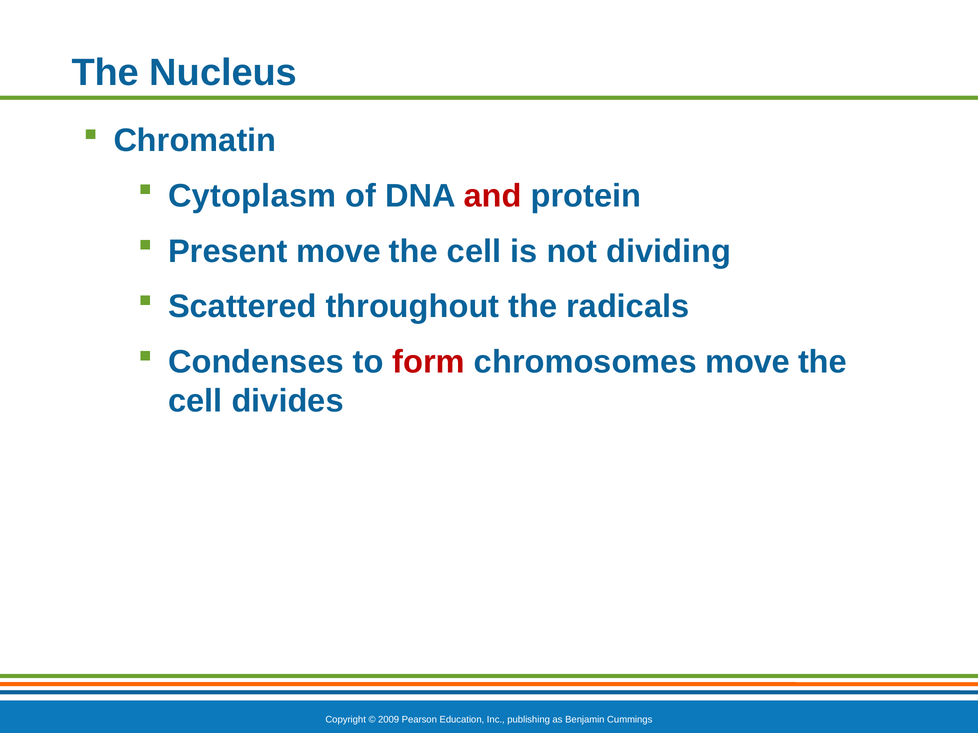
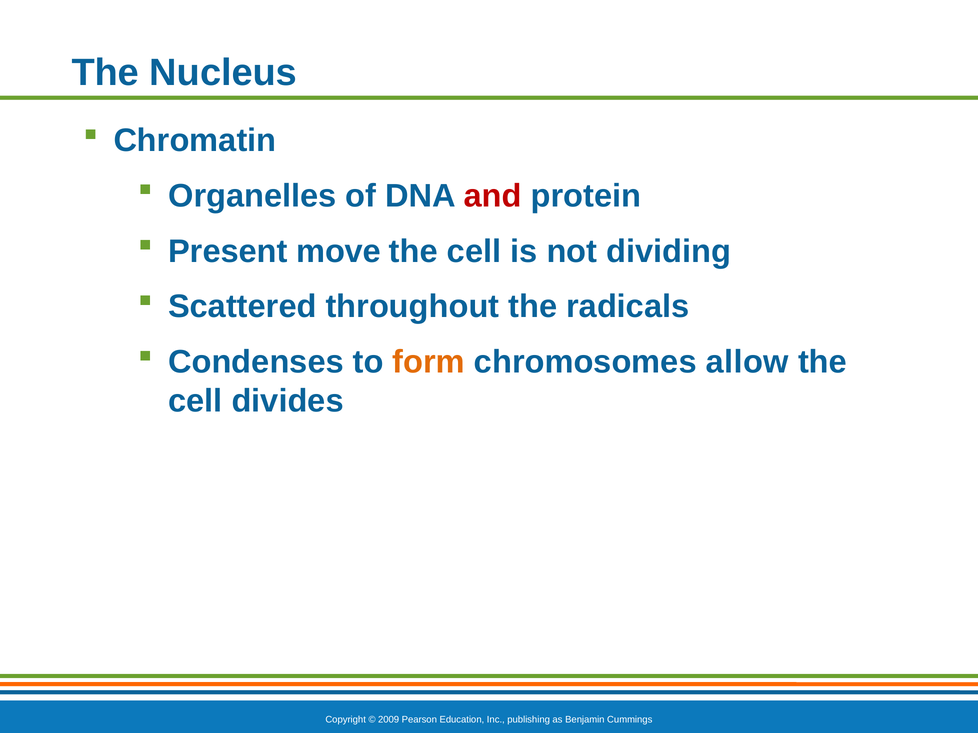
Cytoplasm: Cytoplasm -> Organelles
form colour: red -> orange
chromosomes move: move -> allow
